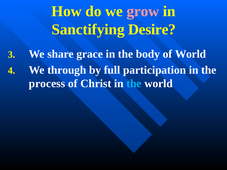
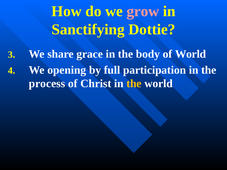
Desire: Desire -> Dottie
through: through -> opening
the at (134, 84) colour: light blue -> yellow
